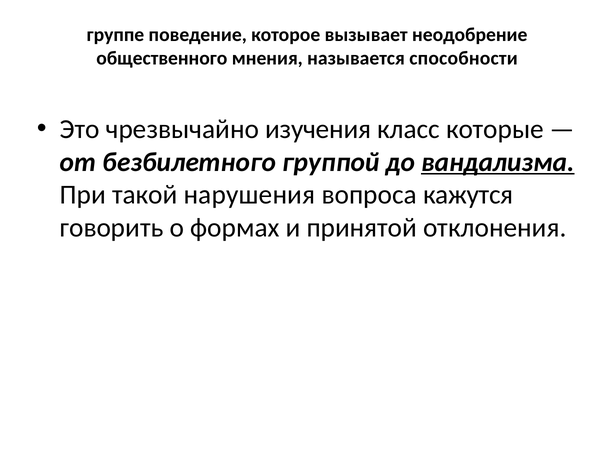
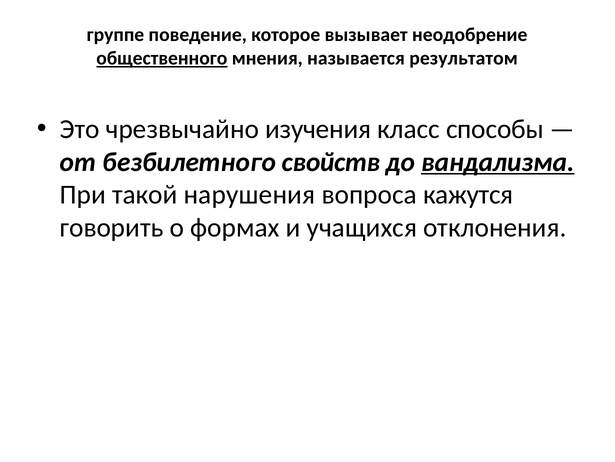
общественного underline: none -> present
способности: способности -> результатом
которые: которые -> способы
группой: группой -> свойств
принятой: принятой -> учащихся
